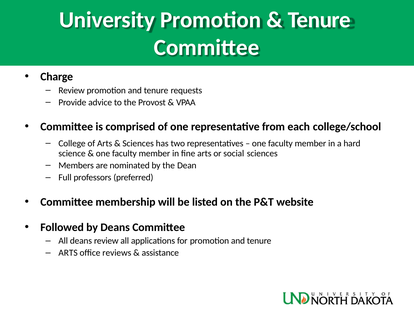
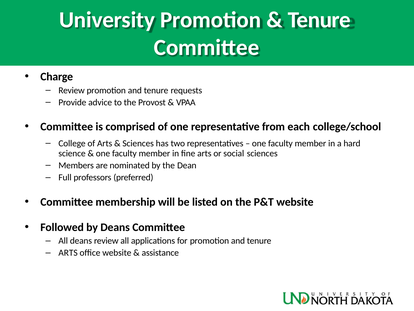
office reviews: reviews -> website
